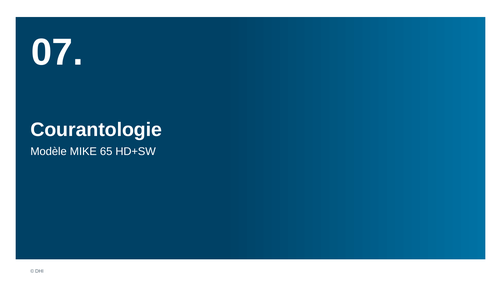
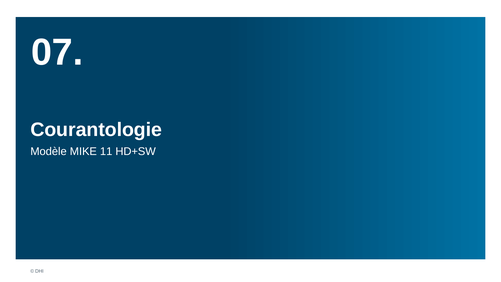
65: 65 -> 11
